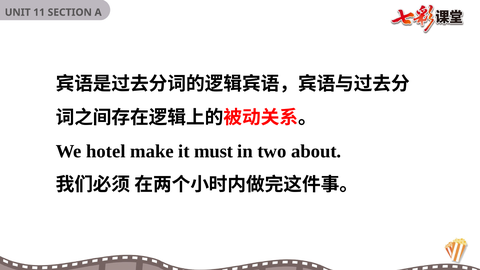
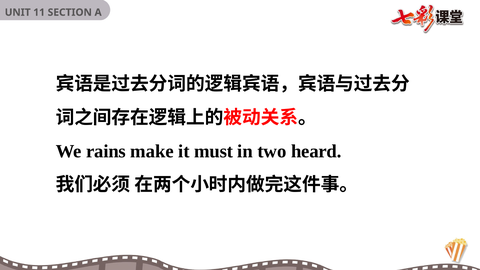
hotel: hotel -> rains
about: about -> heard
